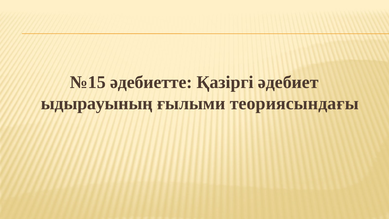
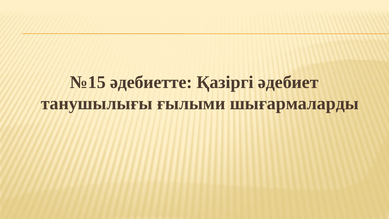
ыдырауының: ыдырауының -> танушылығы
теориясындағы: теориясындағы -> шығармаларды
